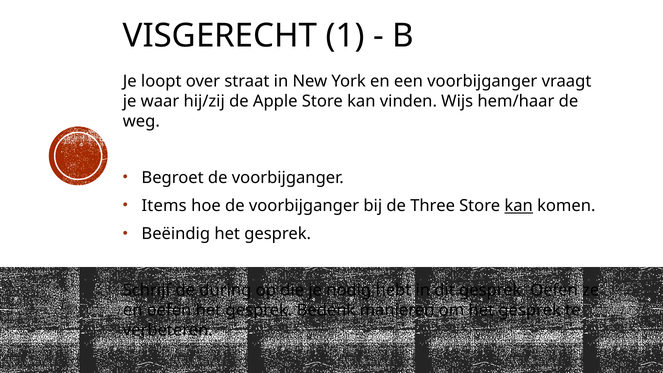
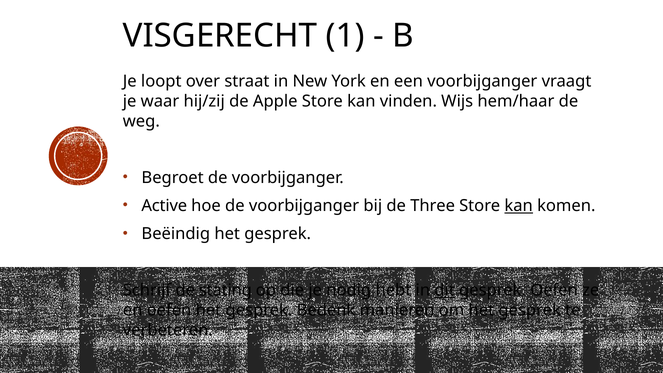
Items: Items -> Active
during: during -> stating
dit underline: none -> present
